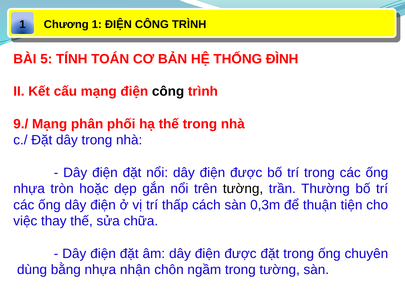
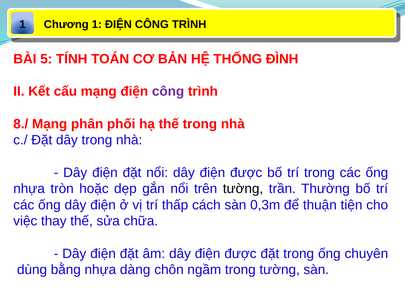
công at (168, 91) colour: black -> purple
9./: 9./ -> 8./
nhận: nhận -> dàng
